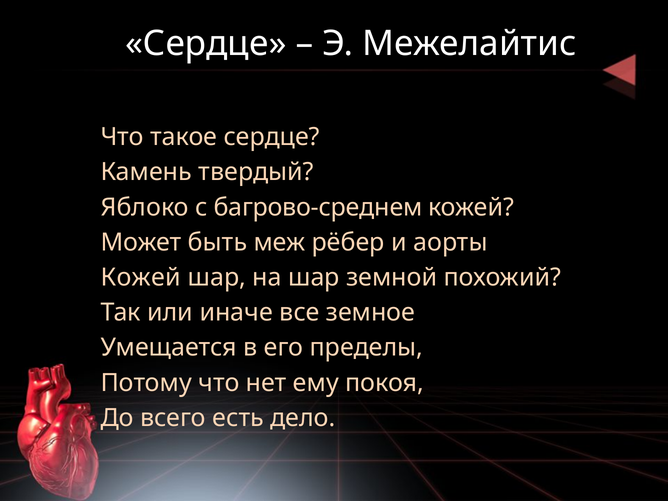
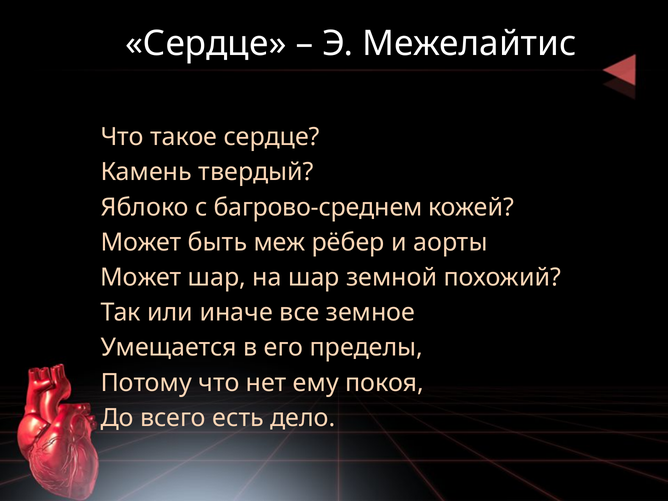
Кожей at (141, 277): Кожей -> Может
